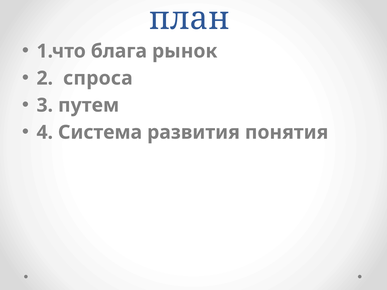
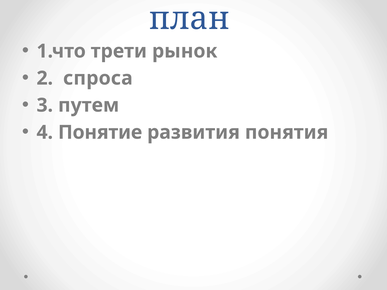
блага: блага -> трети
Система: Система -> Понятие
